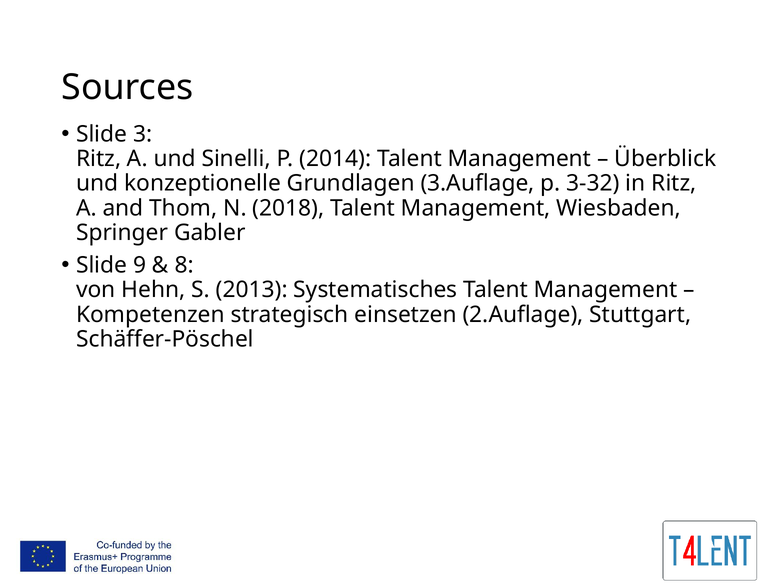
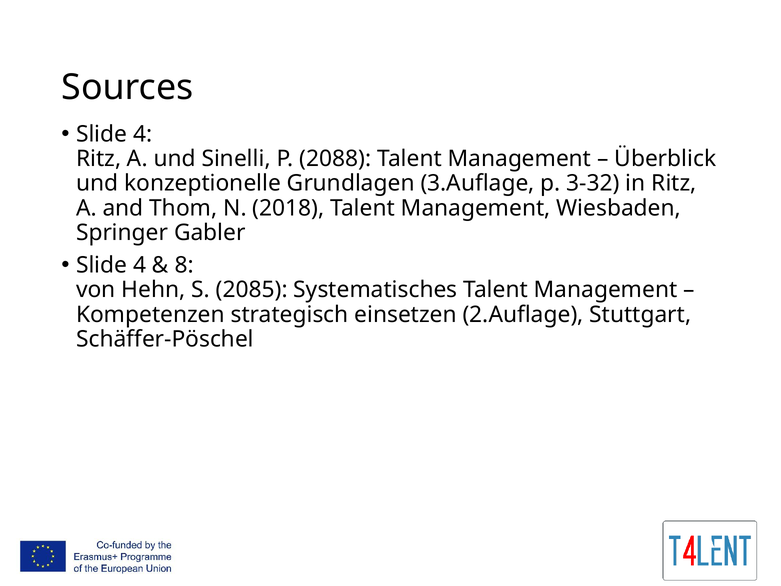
3 at (143, 134): 3 -> 4
2014: 2014 -> 2088
9 at (140, 265): 9 -> 4
2013: 2013 -> 2085
